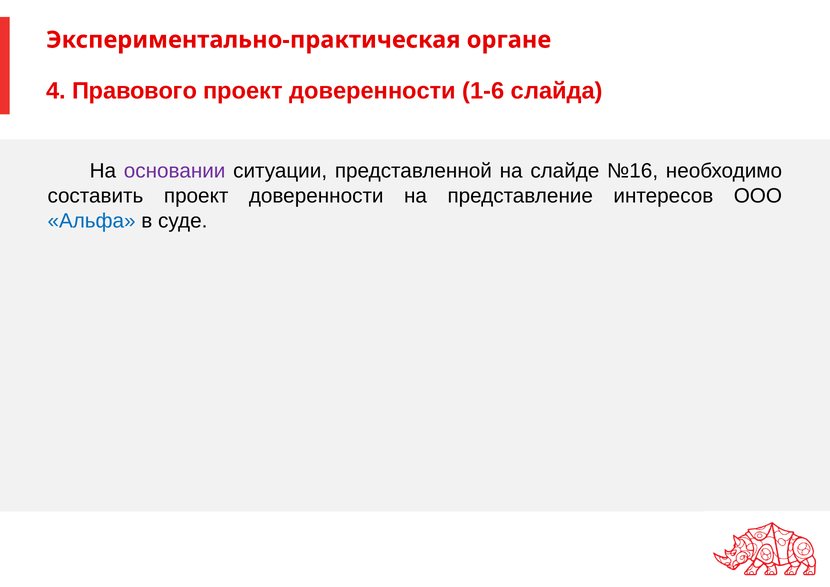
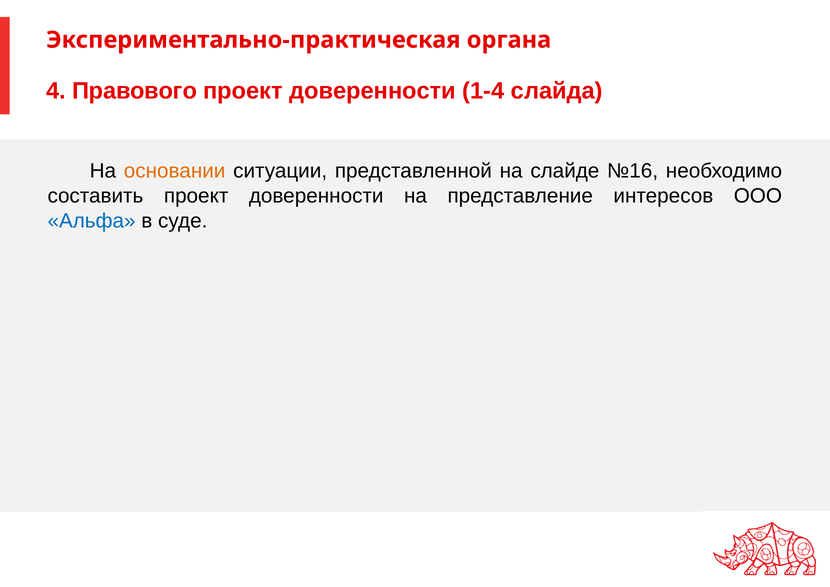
органе: органе -> органа
1-6: 1-6 -> 1-4
основании colour: purple -> orange
